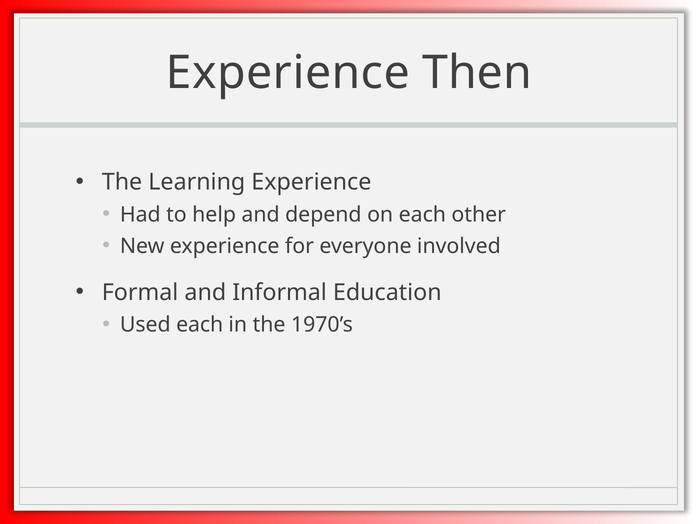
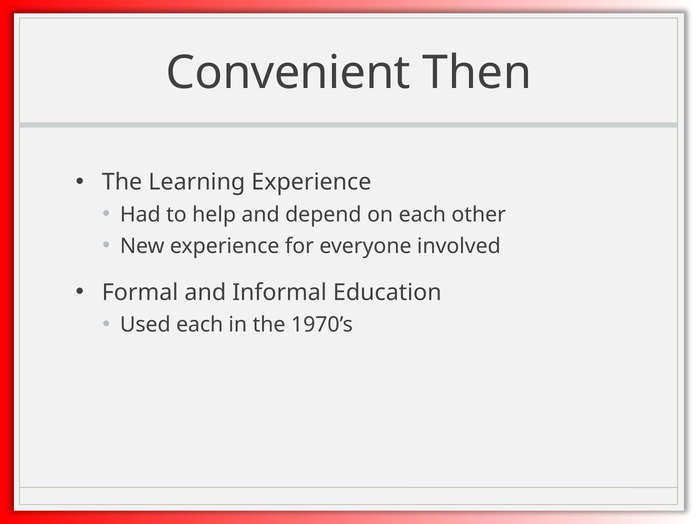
Experience at (288, 73): Experience -> Convenient
